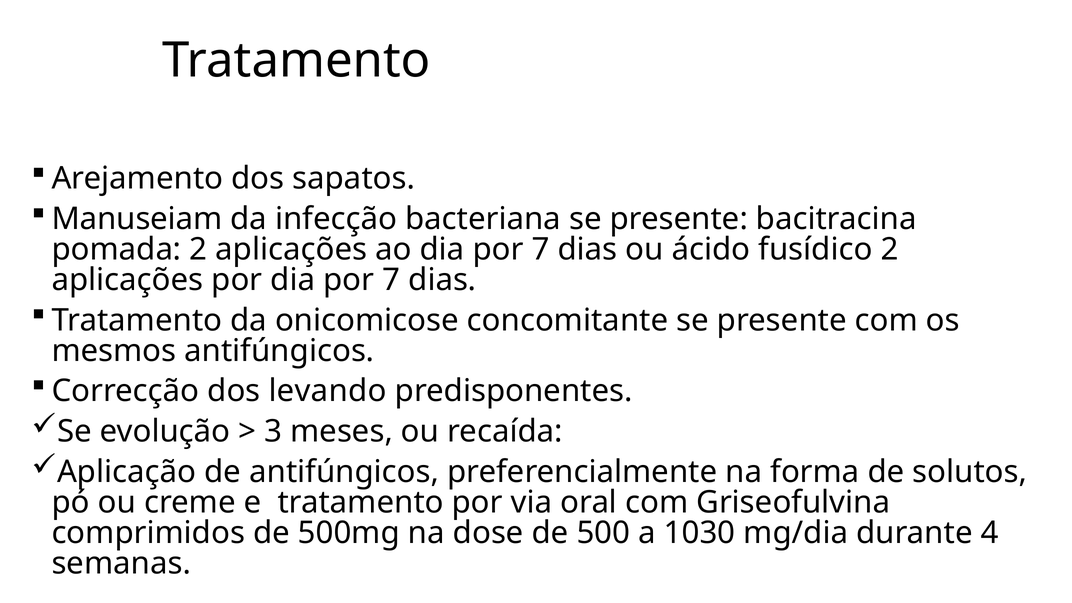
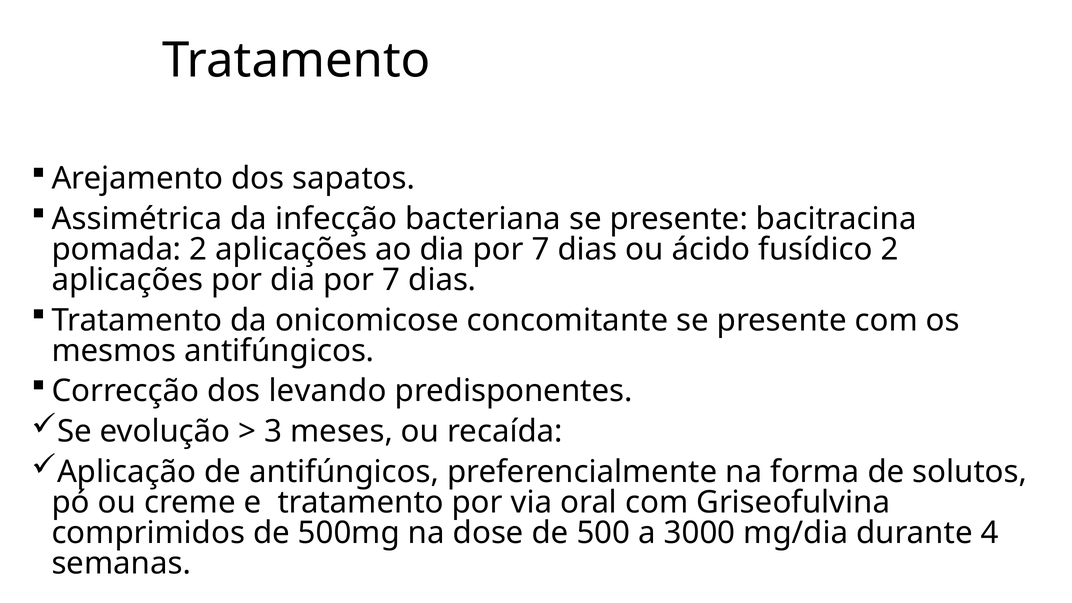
Manuseiam: Manuseiam -> Assimétrica
1030: 1030 -> 3000
